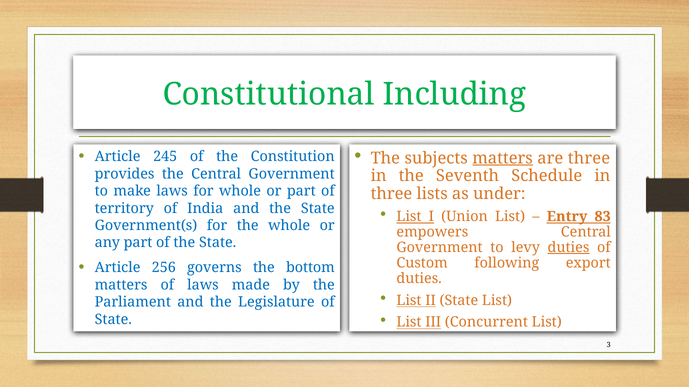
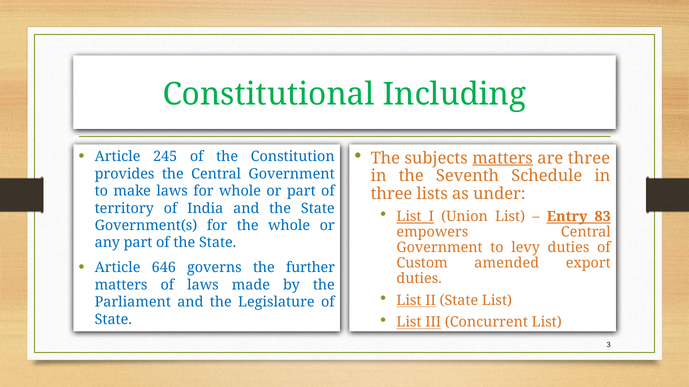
duties at (568, 248) underline: present -> none
following: following -> amended
256: 256 -> 646
bottom: bottom -> further
